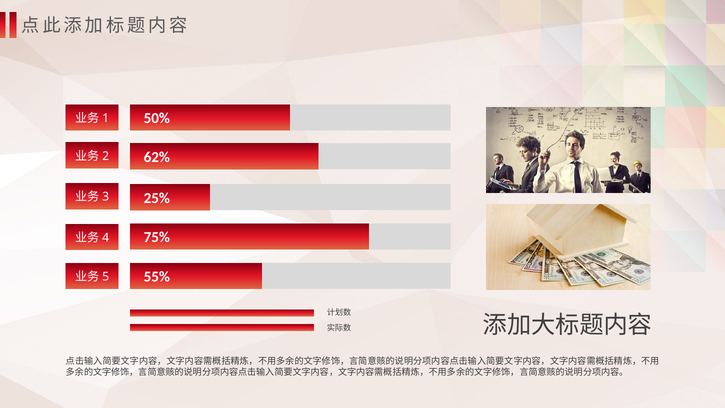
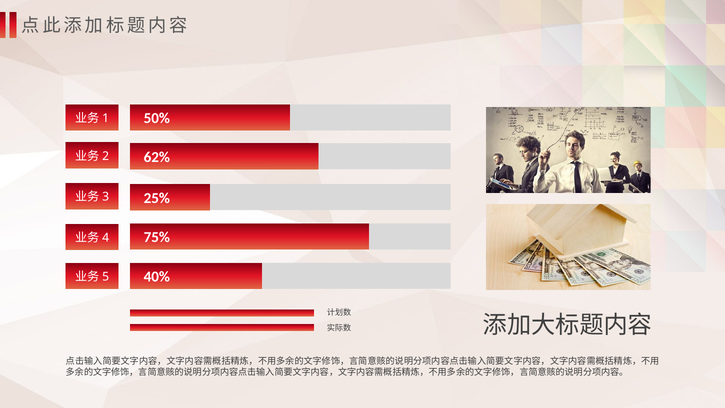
55%: 55% -> 40%
